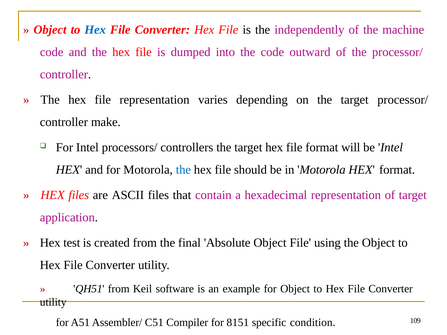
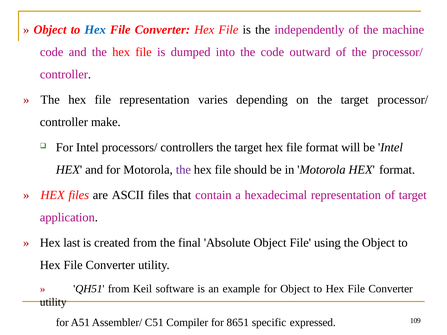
the at (183, 170) colour: blue -> purple
test: test -> last
8151: 8151 -> 8651
condition: condition -> expressed
